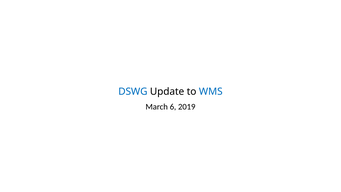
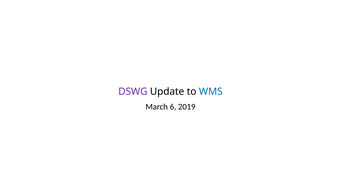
DSWG colour: blue -> purple
